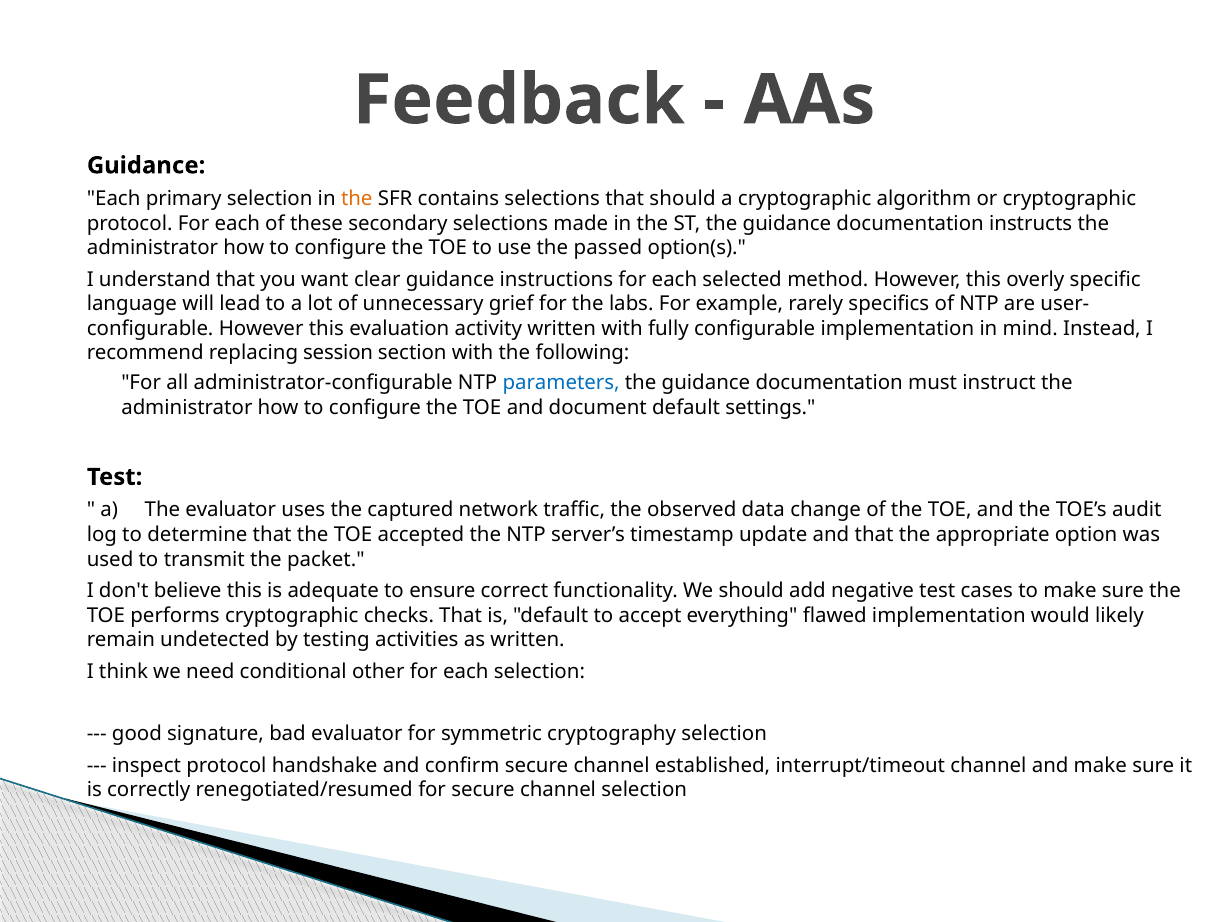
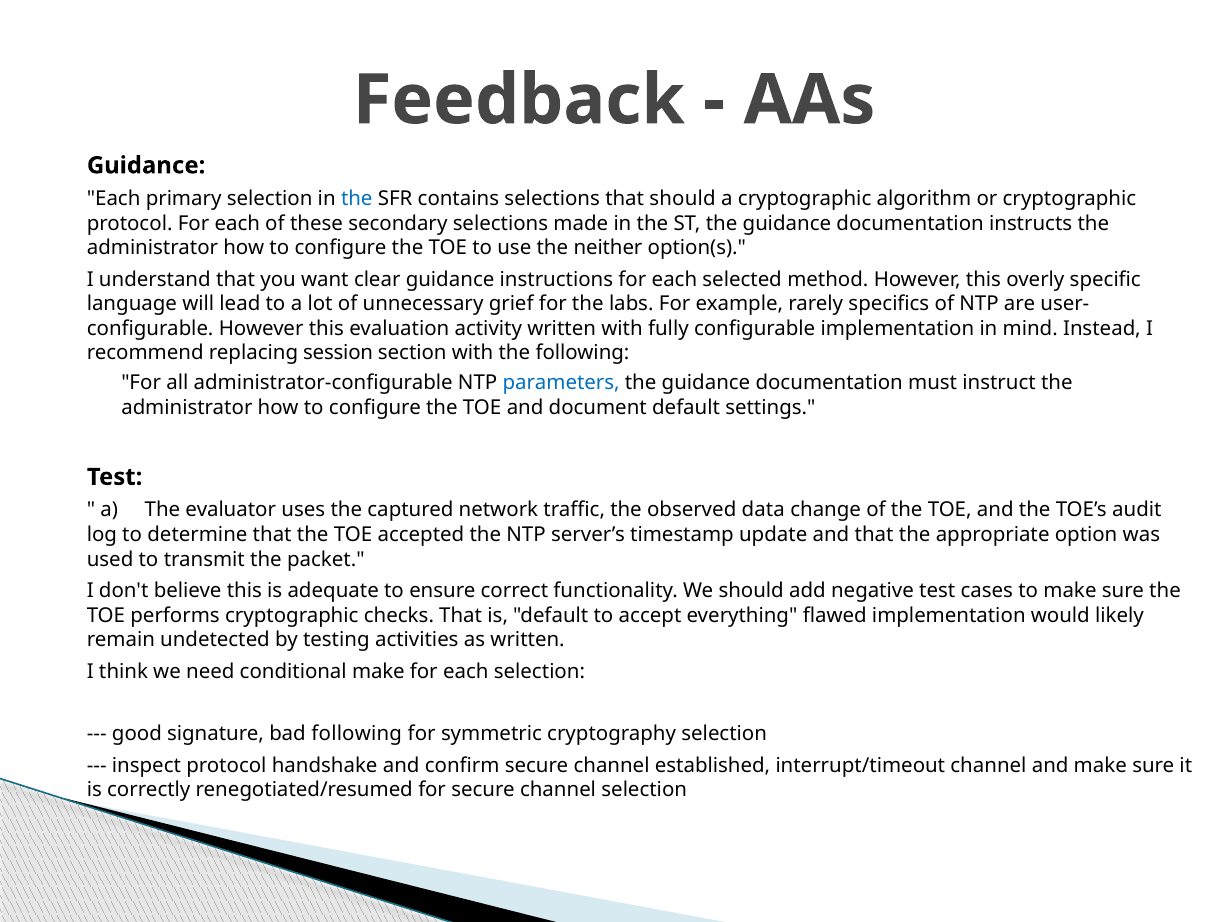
the at (357, 199) colour: orange -> blue
passed: passed -> neither
conditional other: other -> make
bad evaluator: evaluator -> following
